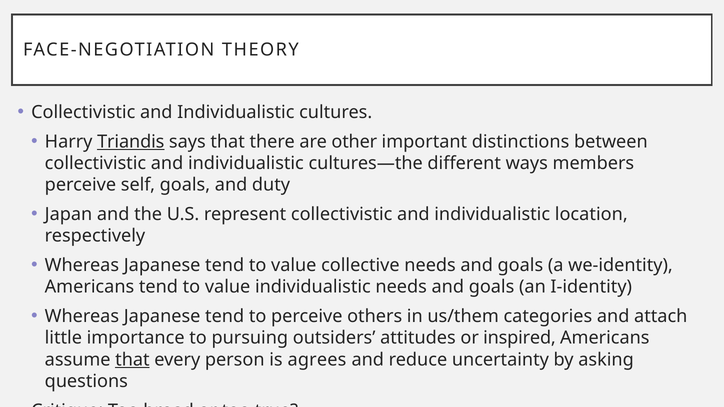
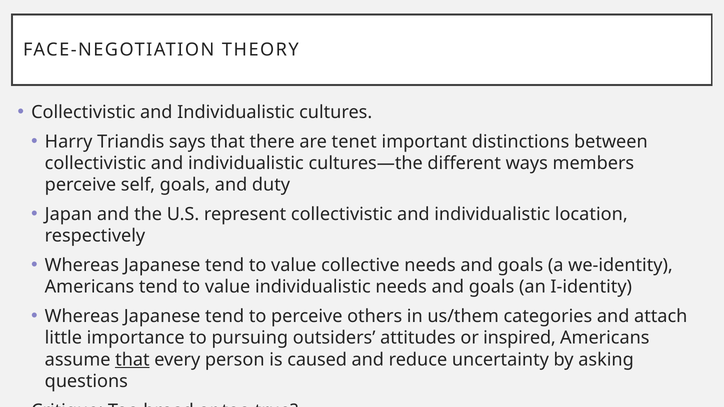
Triandis underline: present -> none
other: other -> tenet
agrees: agrees -> caused
